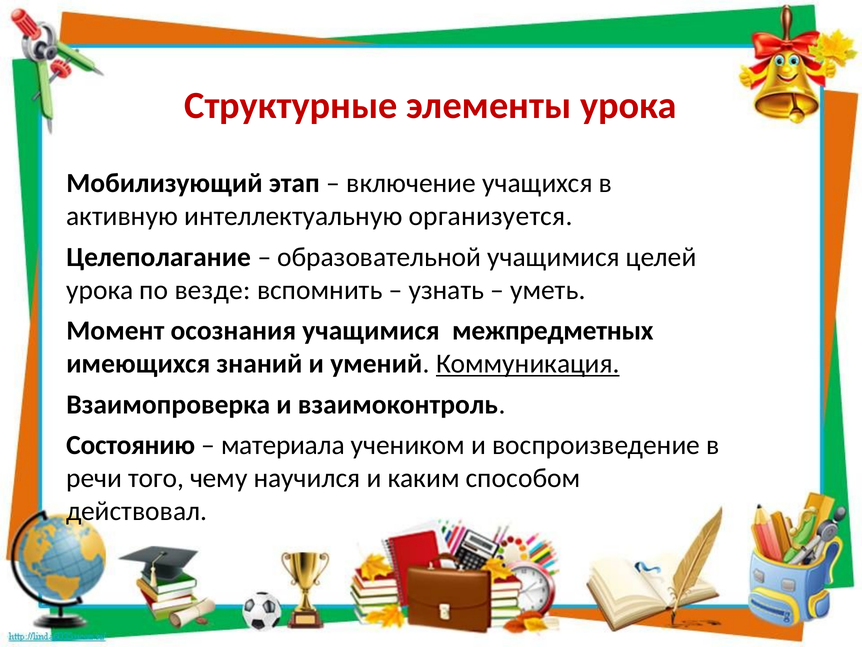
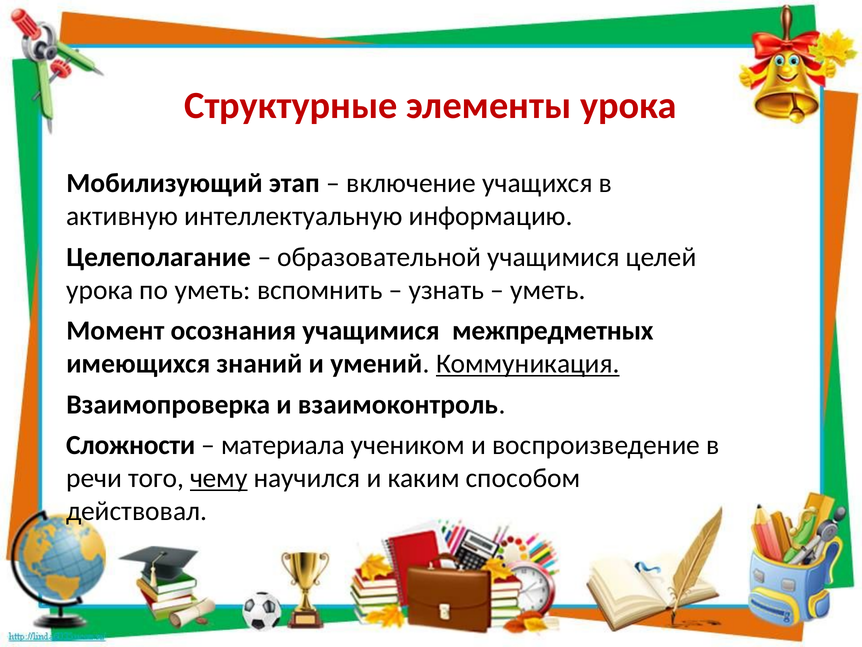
организуется: организуется -> информацию
по везде: везде -> уметь
Состоянию: Состоянию -> Сложности
чему underline: none -> present
